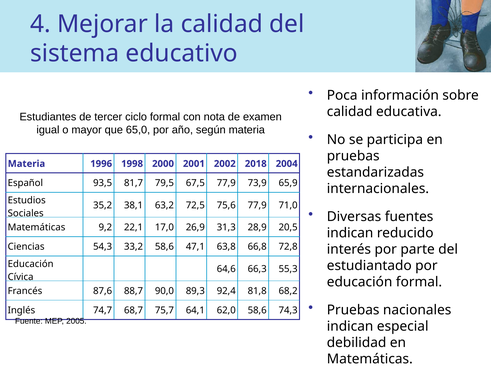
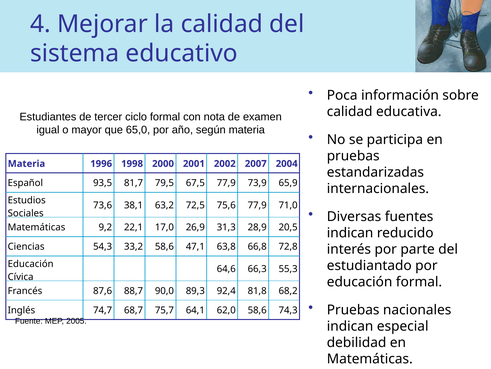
2018: 2018 -> 2007
35,2: 35,2 -> 73,6
